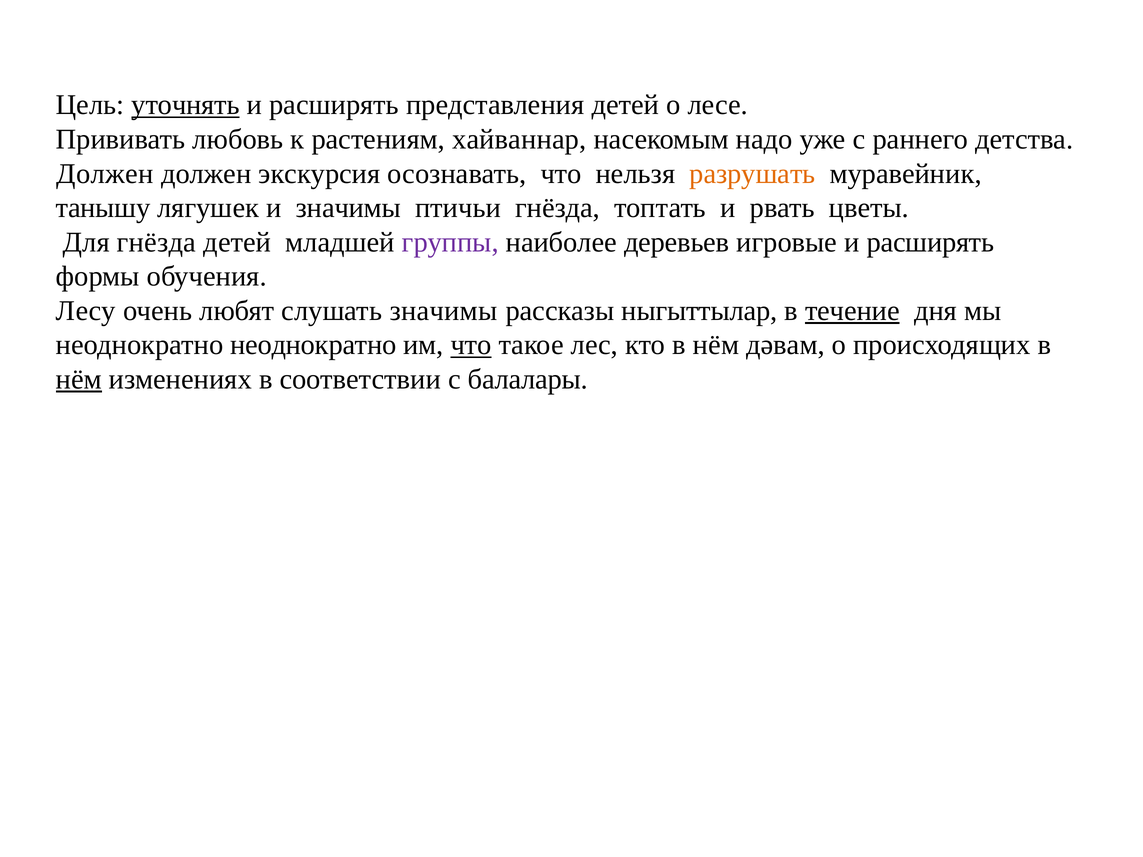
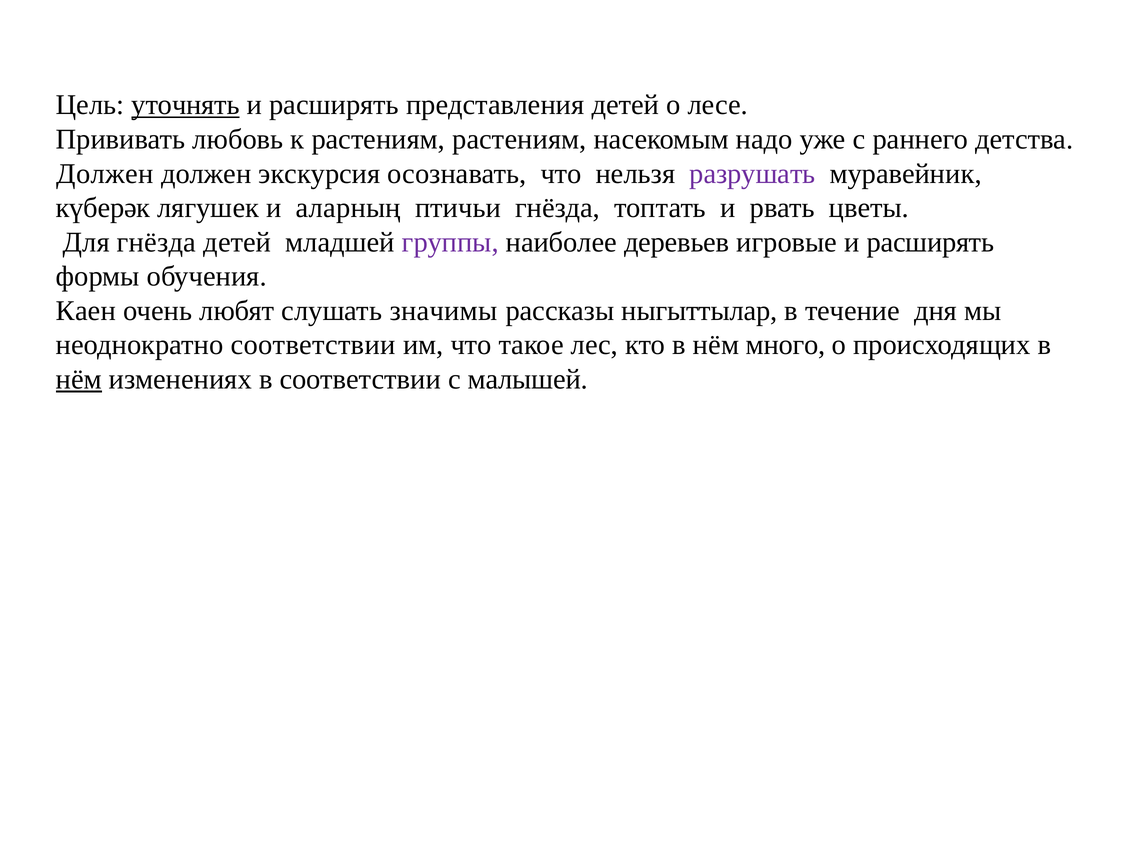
растениям хайваннар: хайваннар -> растениям
разрушать colour: orange -> purple
танышу: танышу -> күберәк
и значимы: значимы -> аларның
Лесу: Лесу -> Каен
течение underline: present -> none
неоднократно неоднократно: неоднократно -> соответствии
что at (471, 345) underline: present -> none
дәвам: дәвам -> много
балалары: балалары -> малышей
